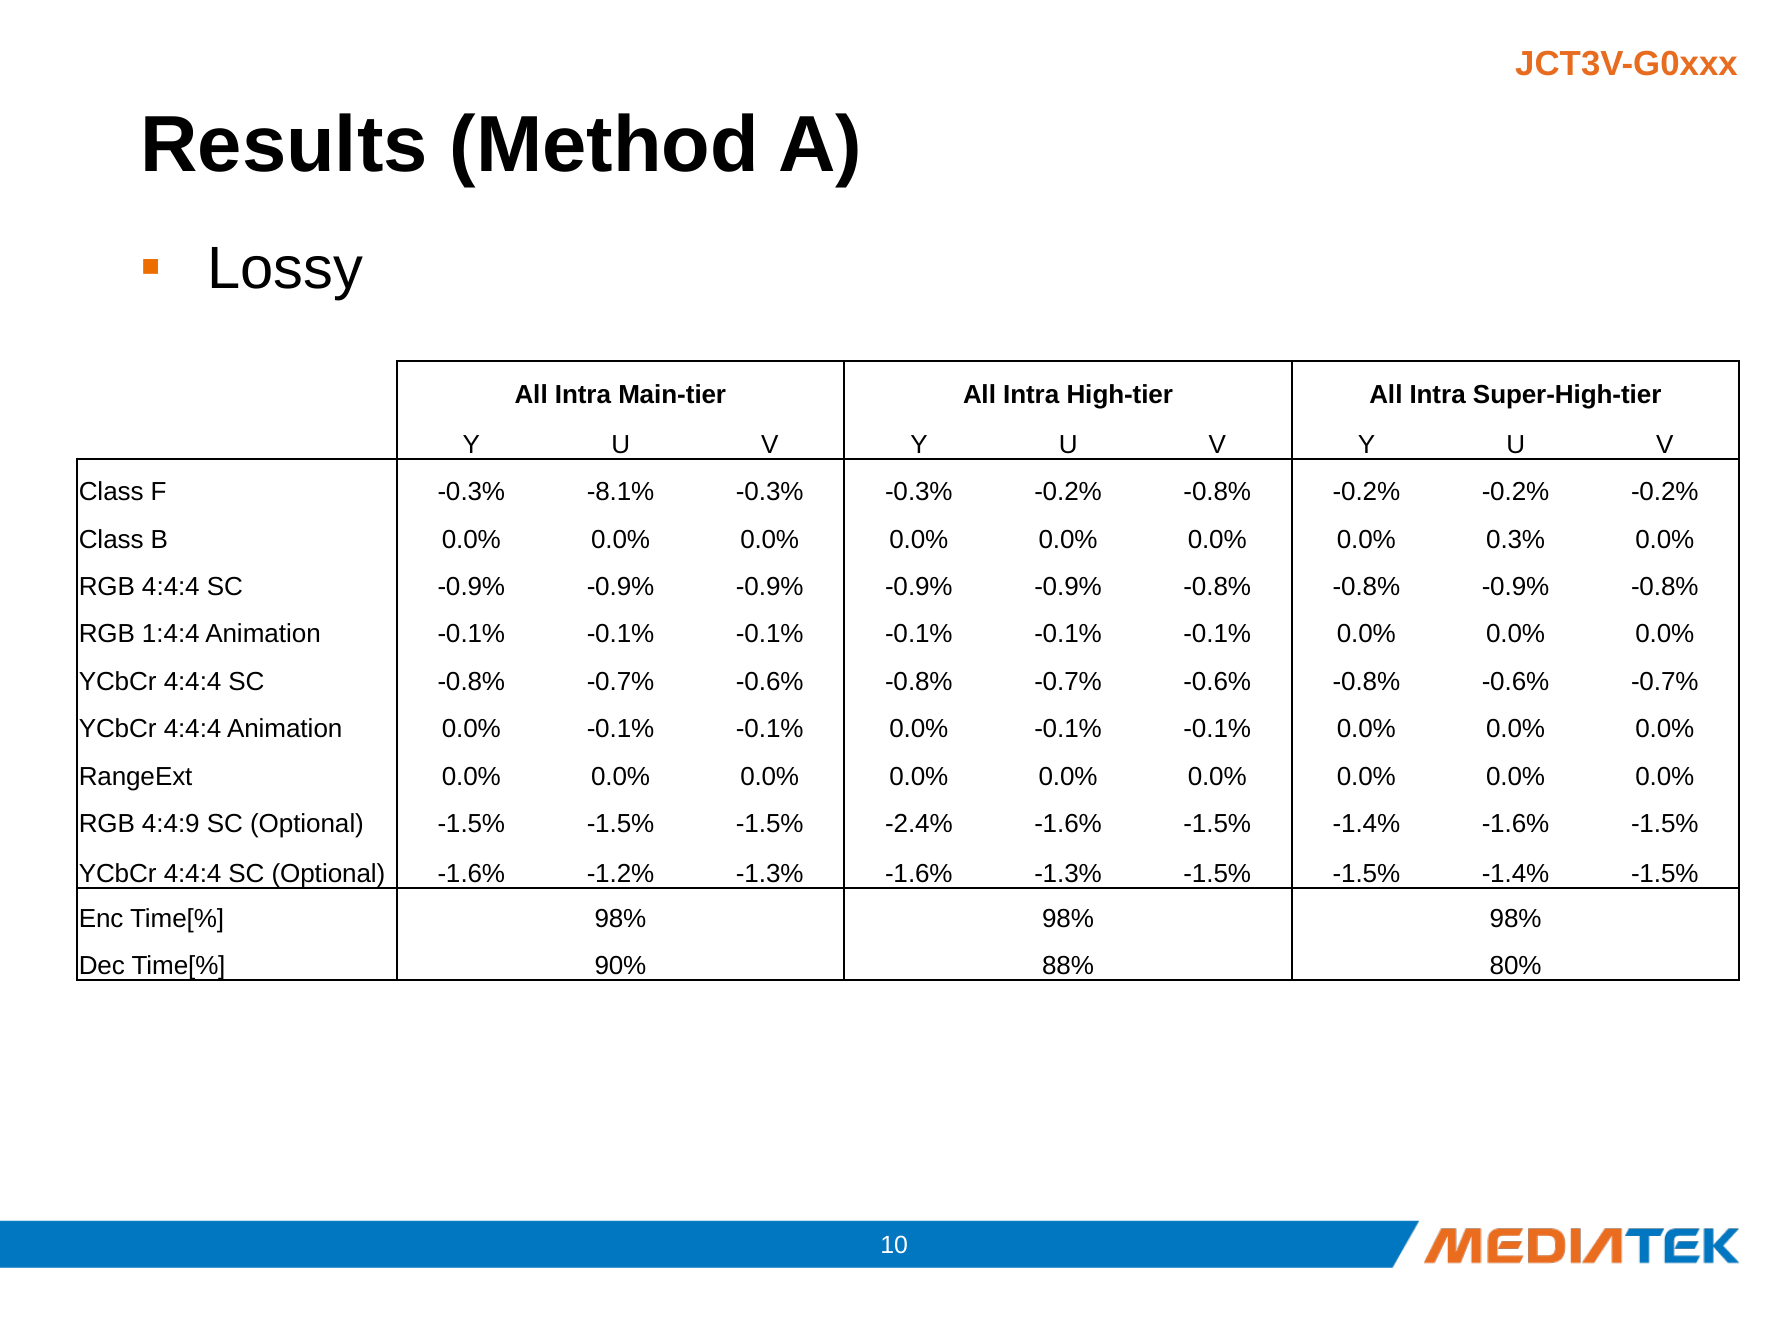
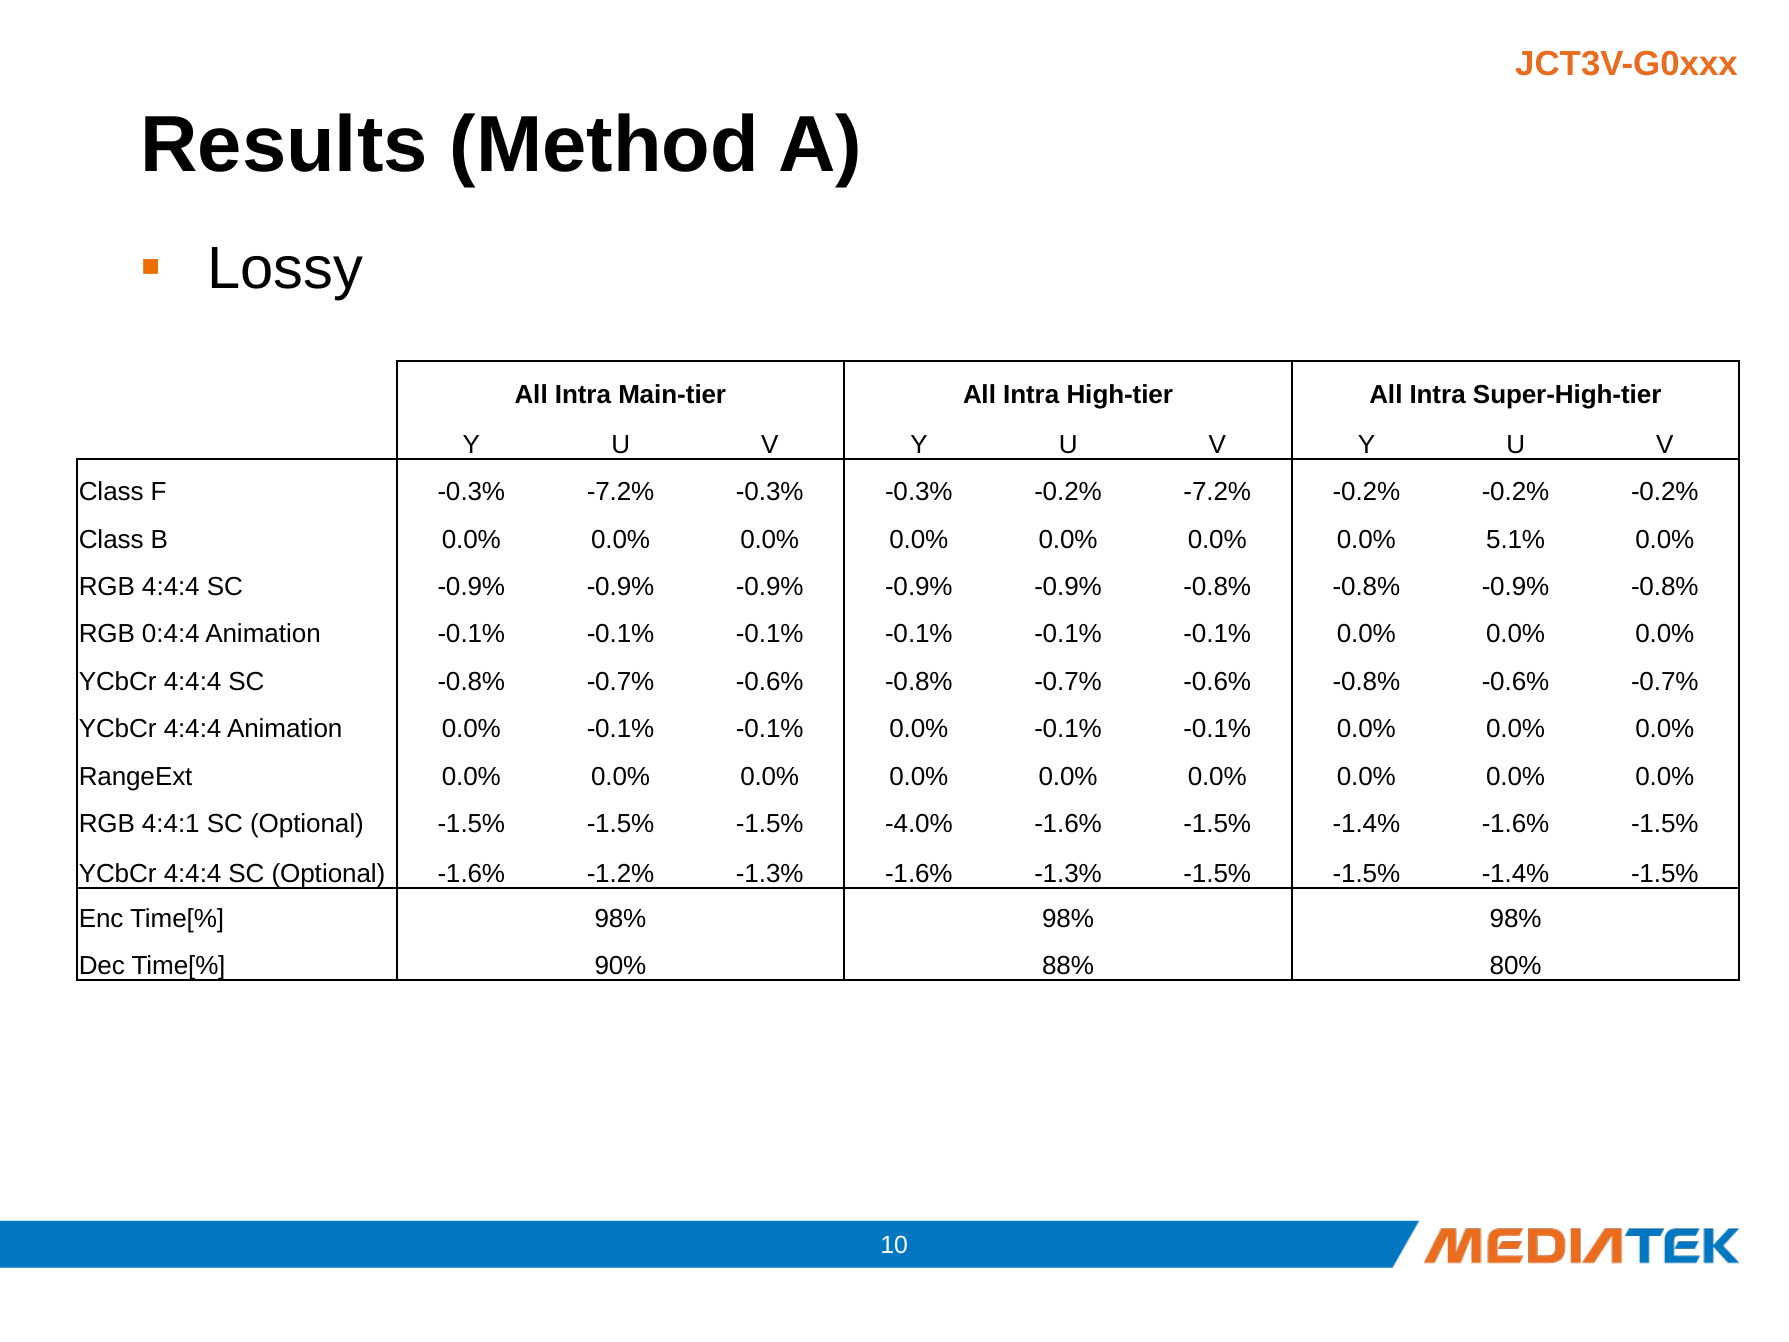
-0.3% -8.1%: -8.1% -> -7.2%
-0.2% -0.8%: -0.8% -> -7.2%
0.3%: 0.3% -> 5.1%
1:4:4: 1:4:4 -> 0:4:4
4:4:9: 4:4:9 -> 4:4:1
-2.4%: -2.4% -> -4.0%
